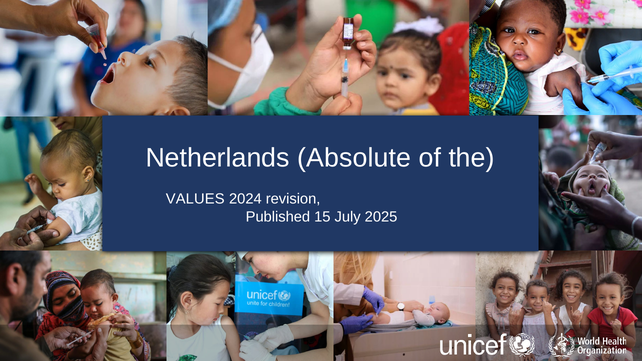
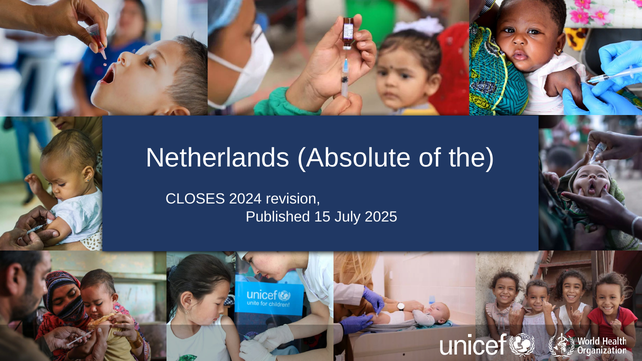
VALUES: VALUES -> CLOSES
